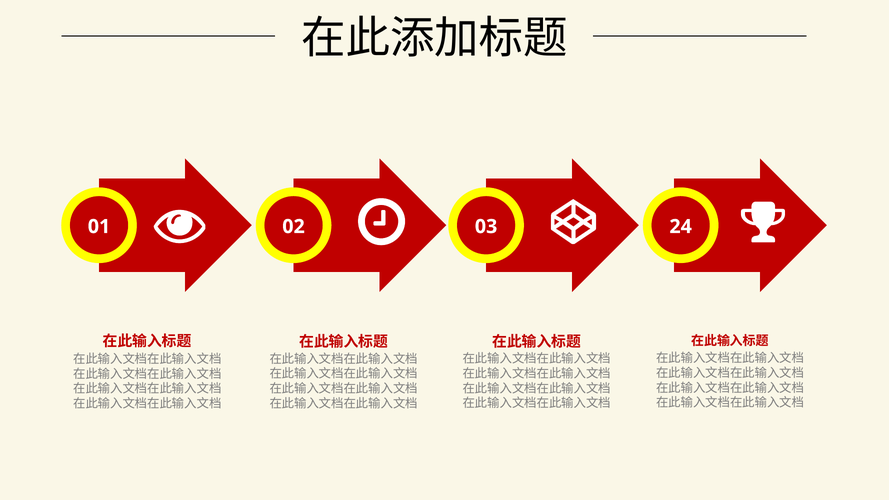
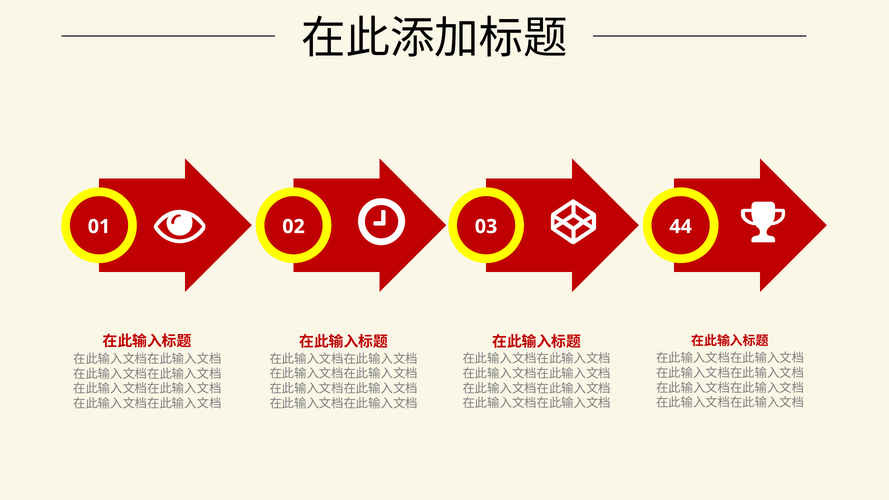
24: 24 -> 44
